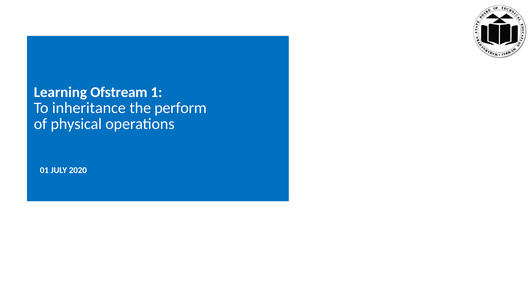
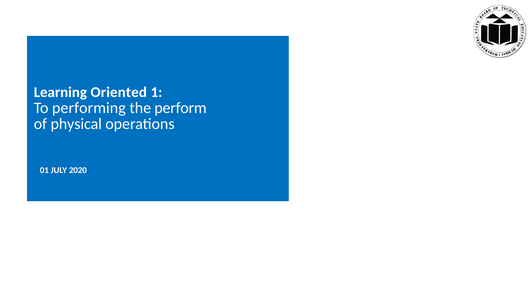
Ofstream: Ofstream -> Oriented
inheritance: inheritance -> performing
